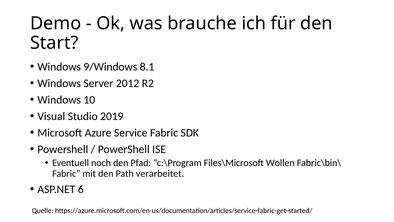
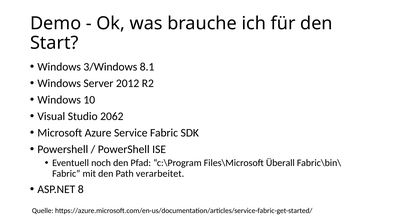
9/Windows: 9/Windows -> 3/Windows
2019: 2019 -> 2062
Wollen: Wollen -> Überall
6: 6 -> 8
